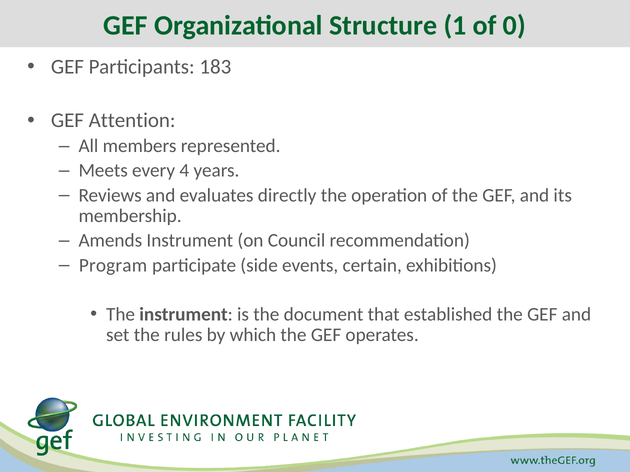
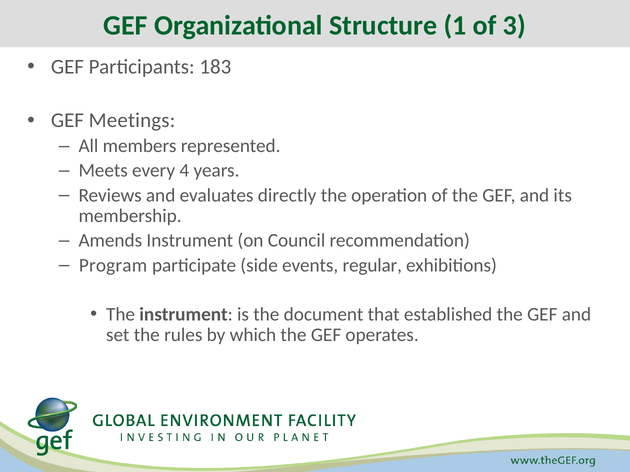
0: 0 -> 3
Attention: Attention -> Meetings
certain: certain -> regular
